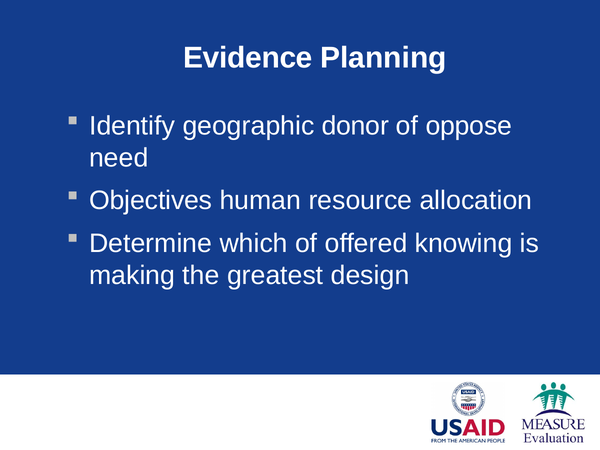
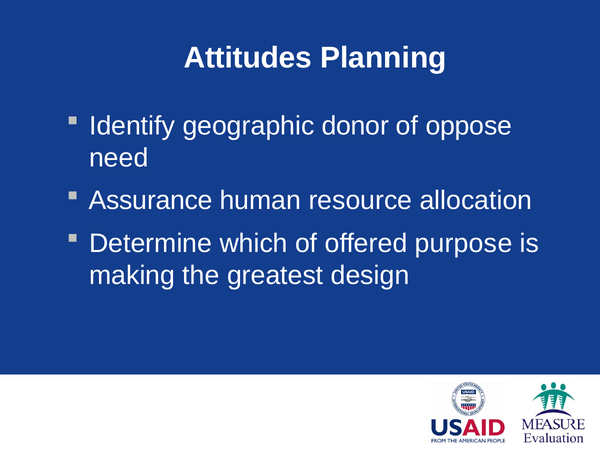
Evidence: Evidence -> Attitudes
Objectives: Objectives -> Assurance
knowing: knowing -> purpose
